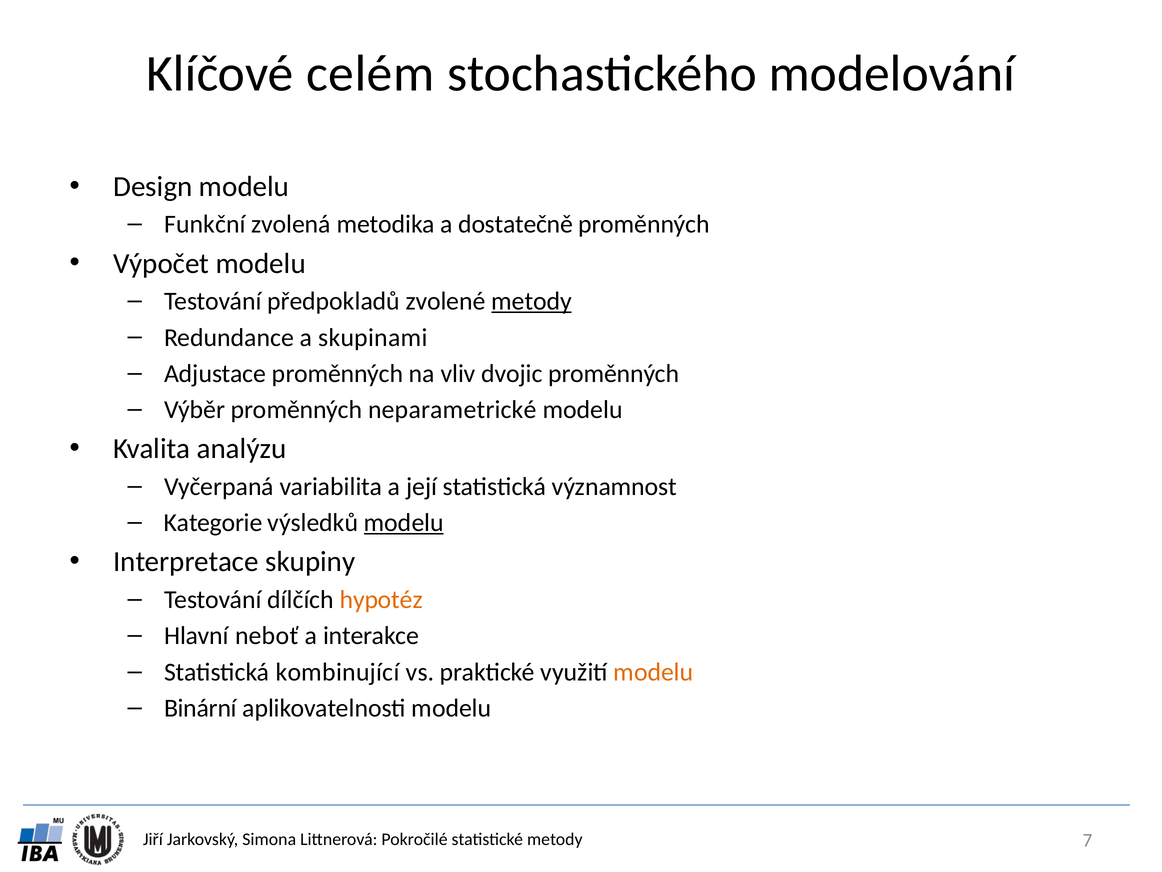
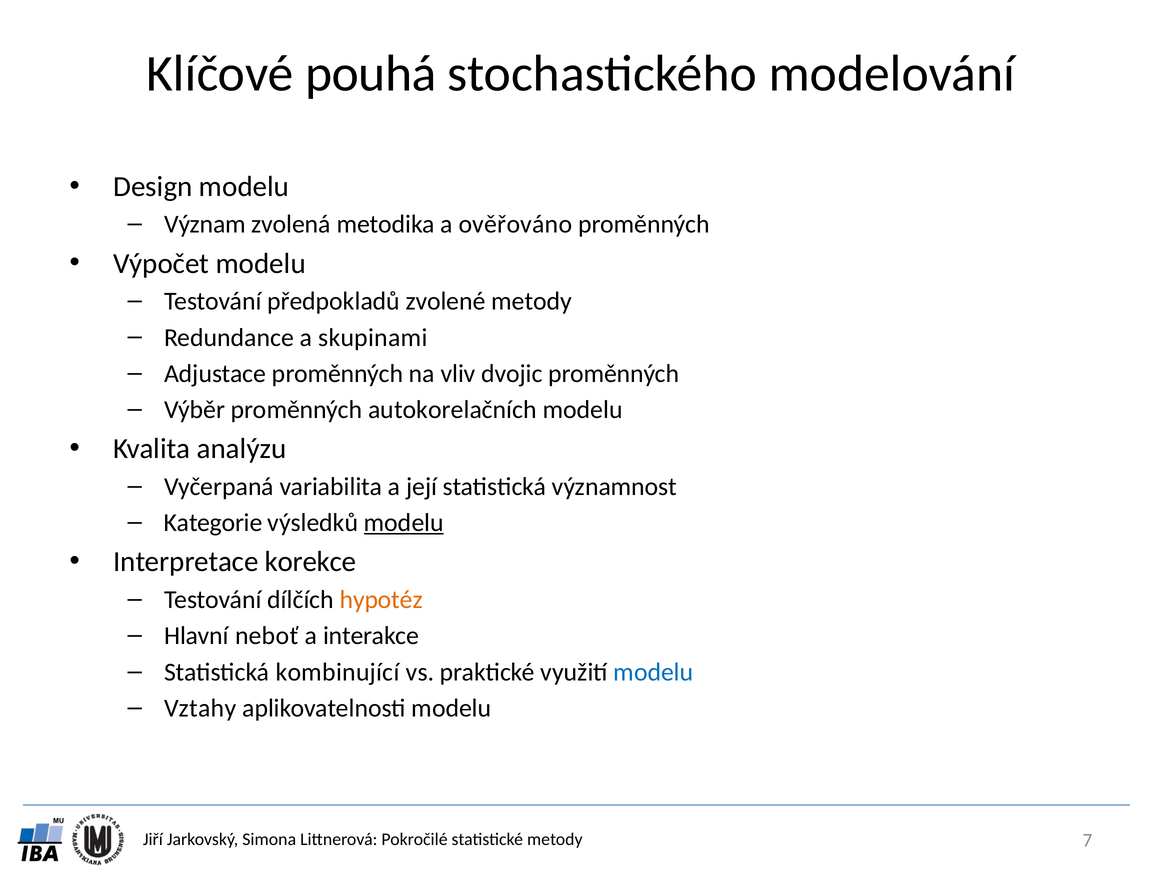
celém: celém -> pouhá
Funkční: Funkční -> Význam
dostatečně: dostatečně -> ověřováno
metody at (532, 301) underline: present -> none
neparametrické: neparametrické -> autokorelačních
skupiny: skupiny -> korekce
modelu at (653, 672) colour: orange -> blue
Binární: Binární -> Vztahy
